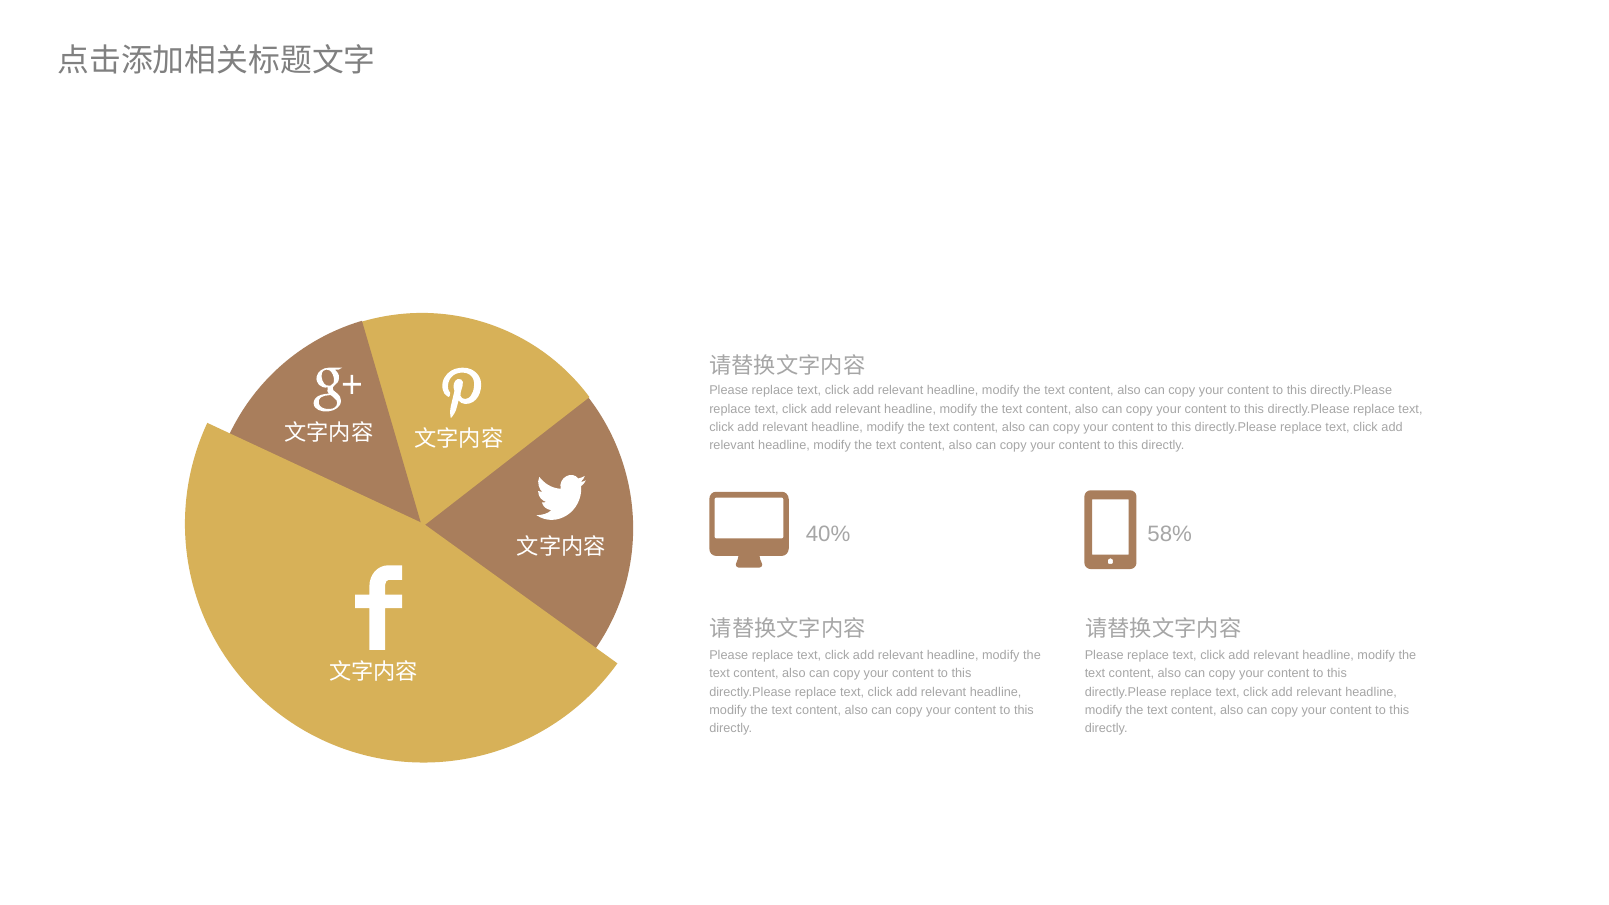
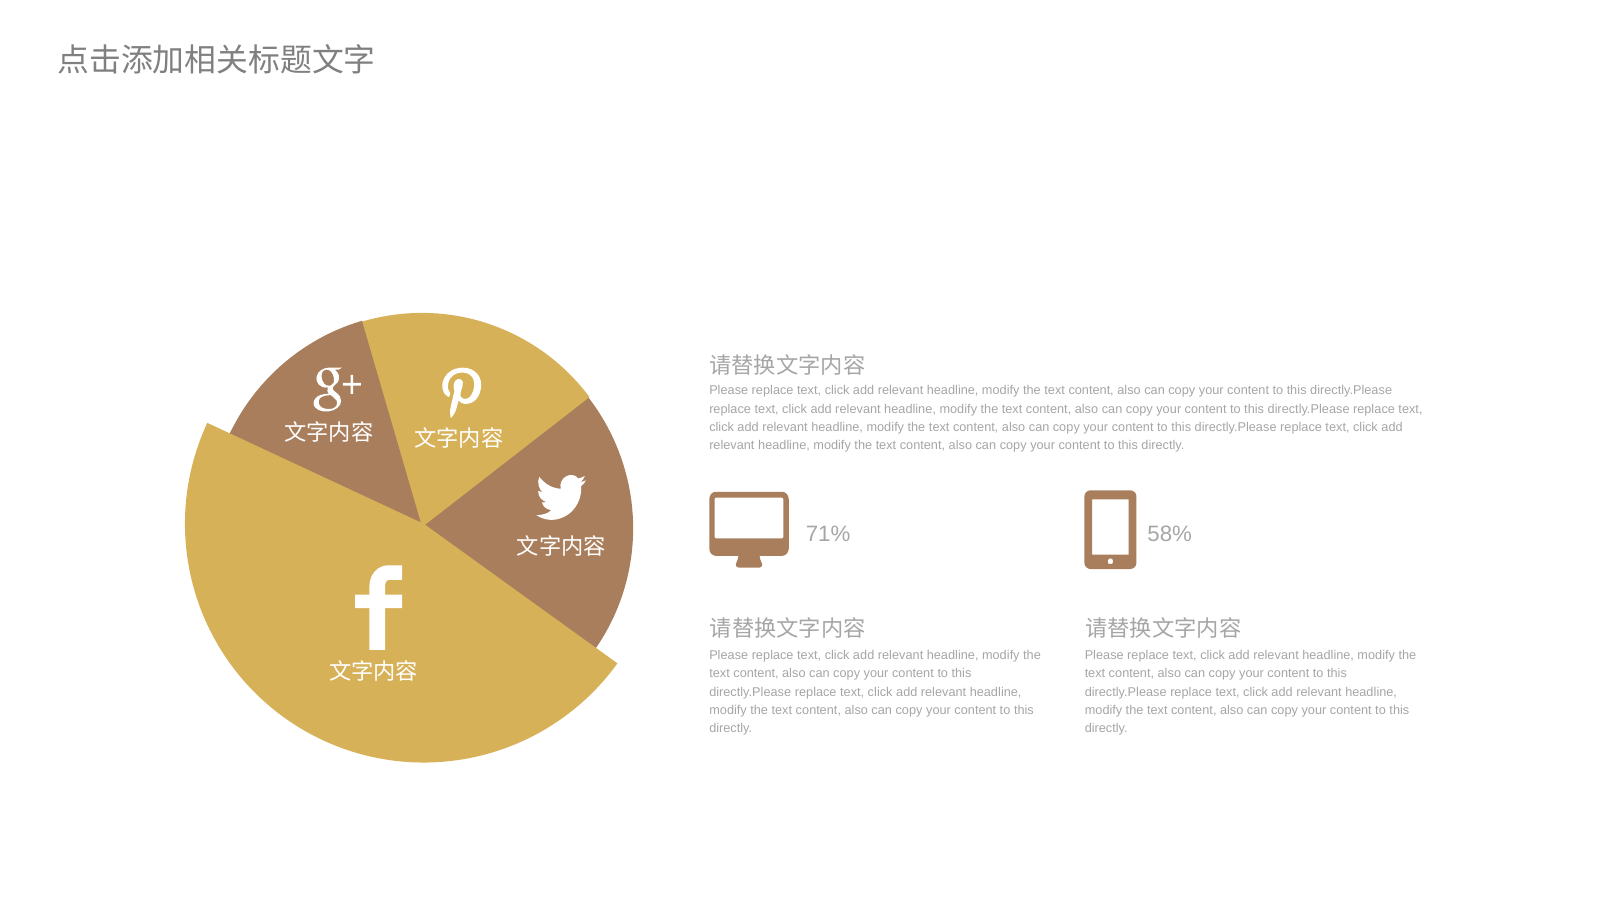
40%: 40% -> 71%
